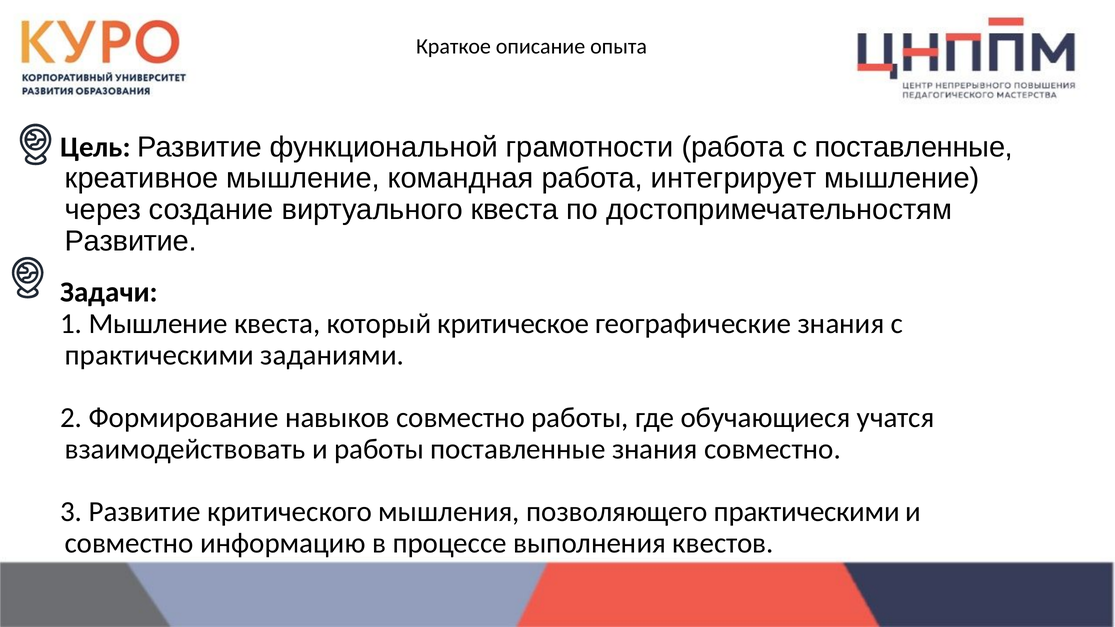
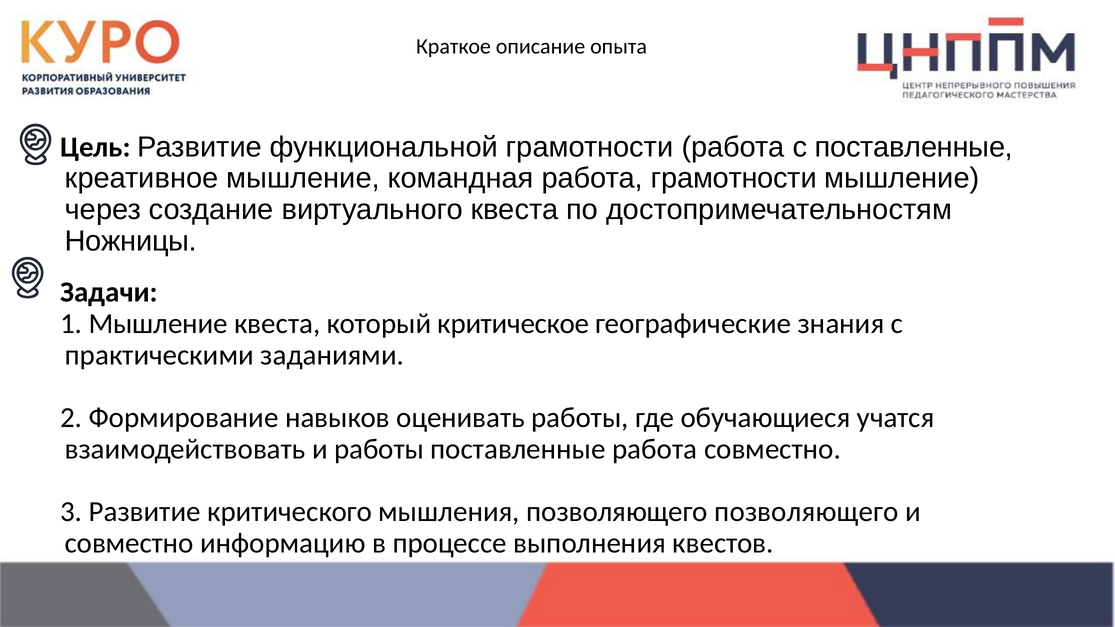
работа интегрирует: интегрирует -> грамотности
Развитие at (131, 241): Развитие -> Ножницы
навыков совместно: совместно -> оценивать
поставленные знания: знания -> работа
позволяющего практическими: практическими -> позволяющего
